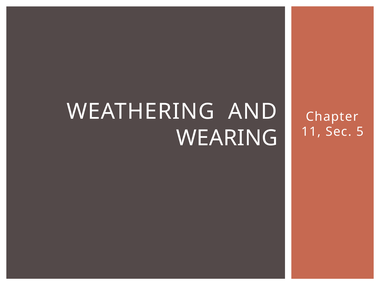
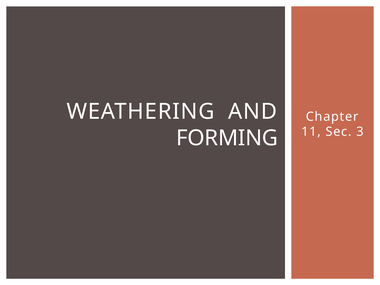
5: 5 -> 3
WEARING: WEARING -> FORMING
